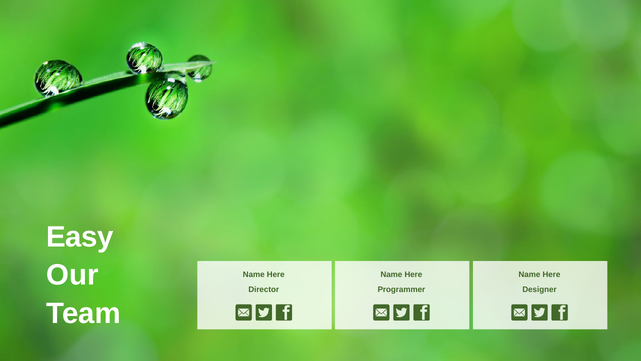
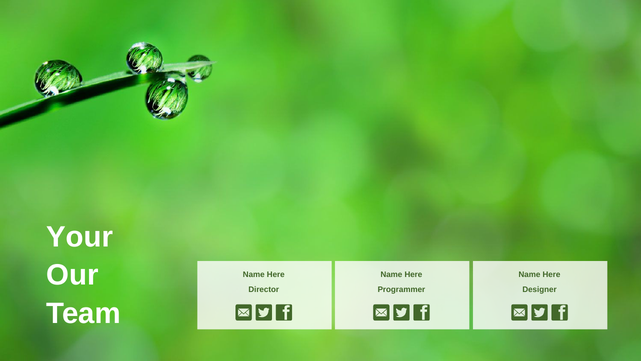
Easy: Easy -> Your
